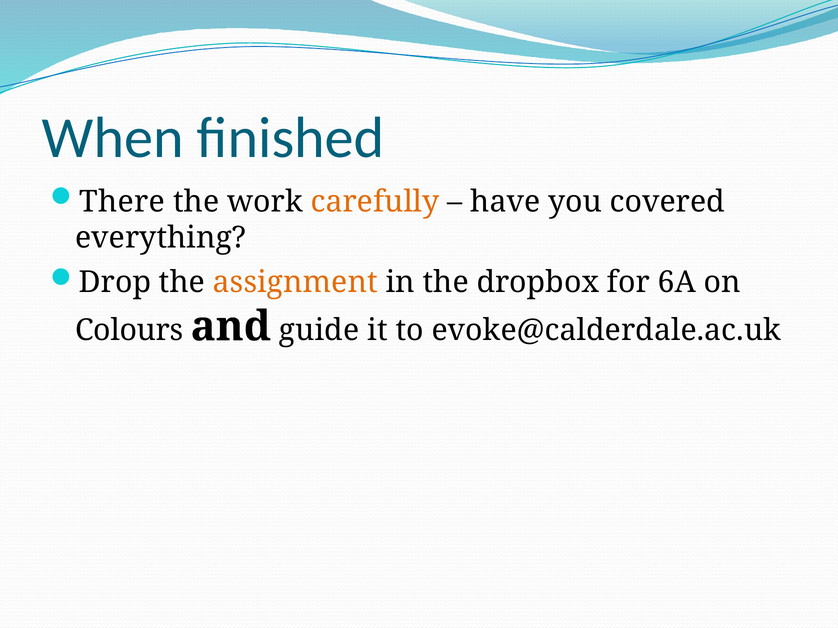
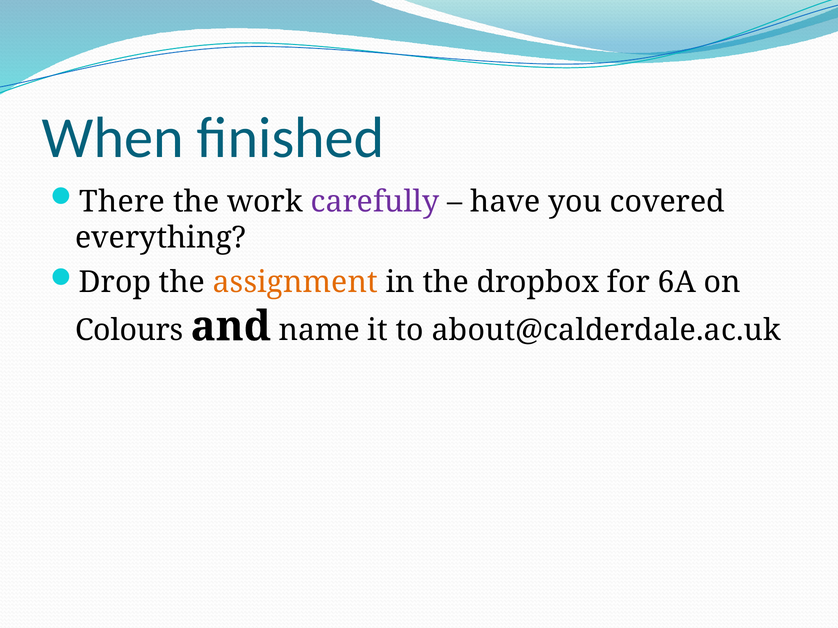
carefully colour: orange -> purple
guide: guide -> name
evoke@calderdale.ac.uk: evoke@calderdale.ac.uk -> about@calderdale.ac.uk
